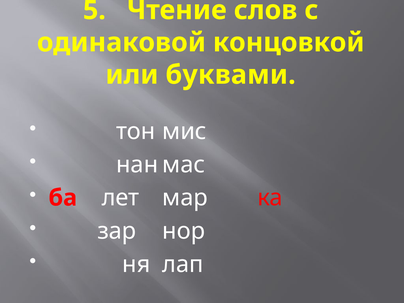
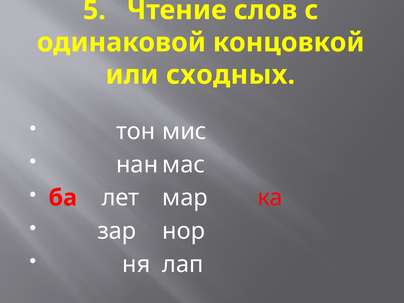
буквами: буквами -> сходных
